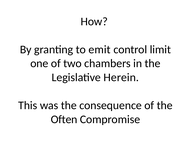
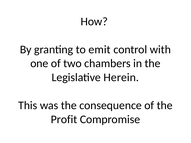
limit: limit -> with
Often: Often -> Profit
